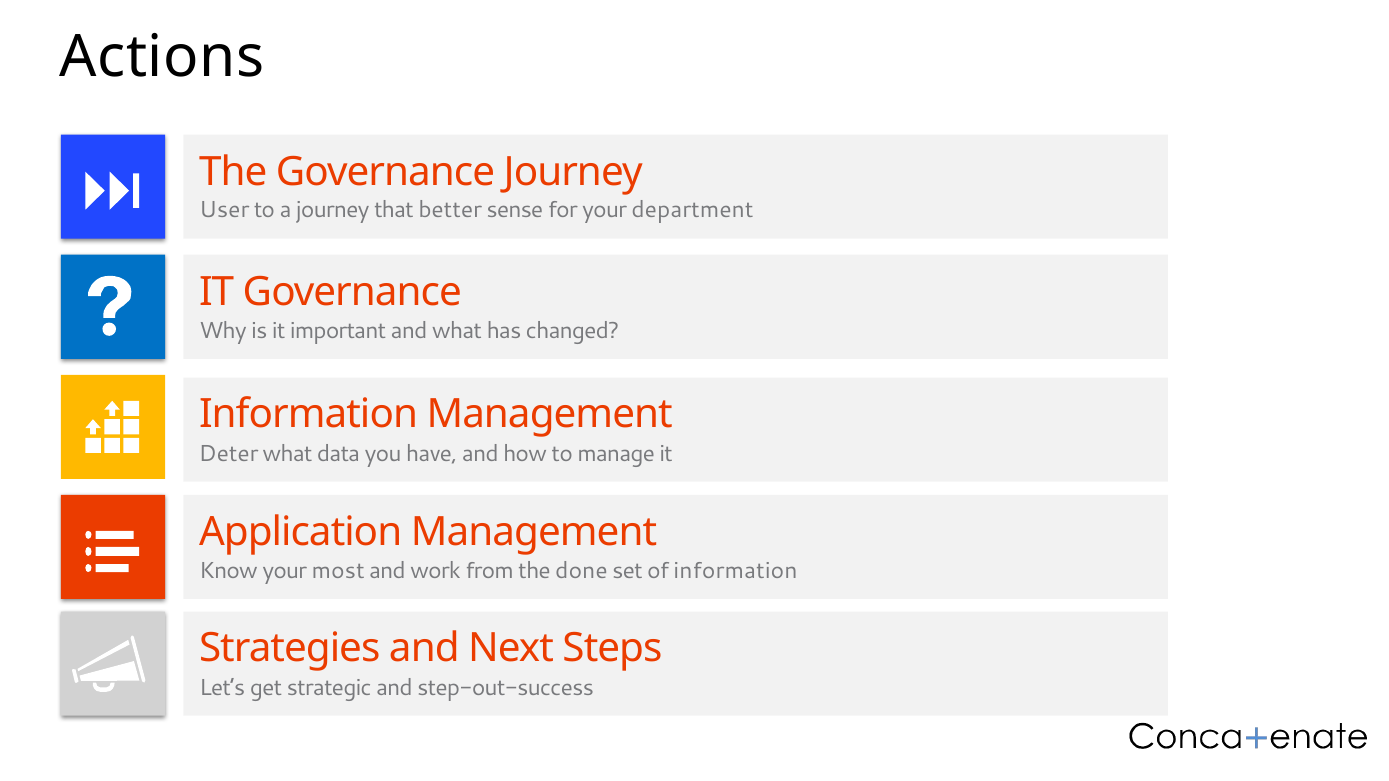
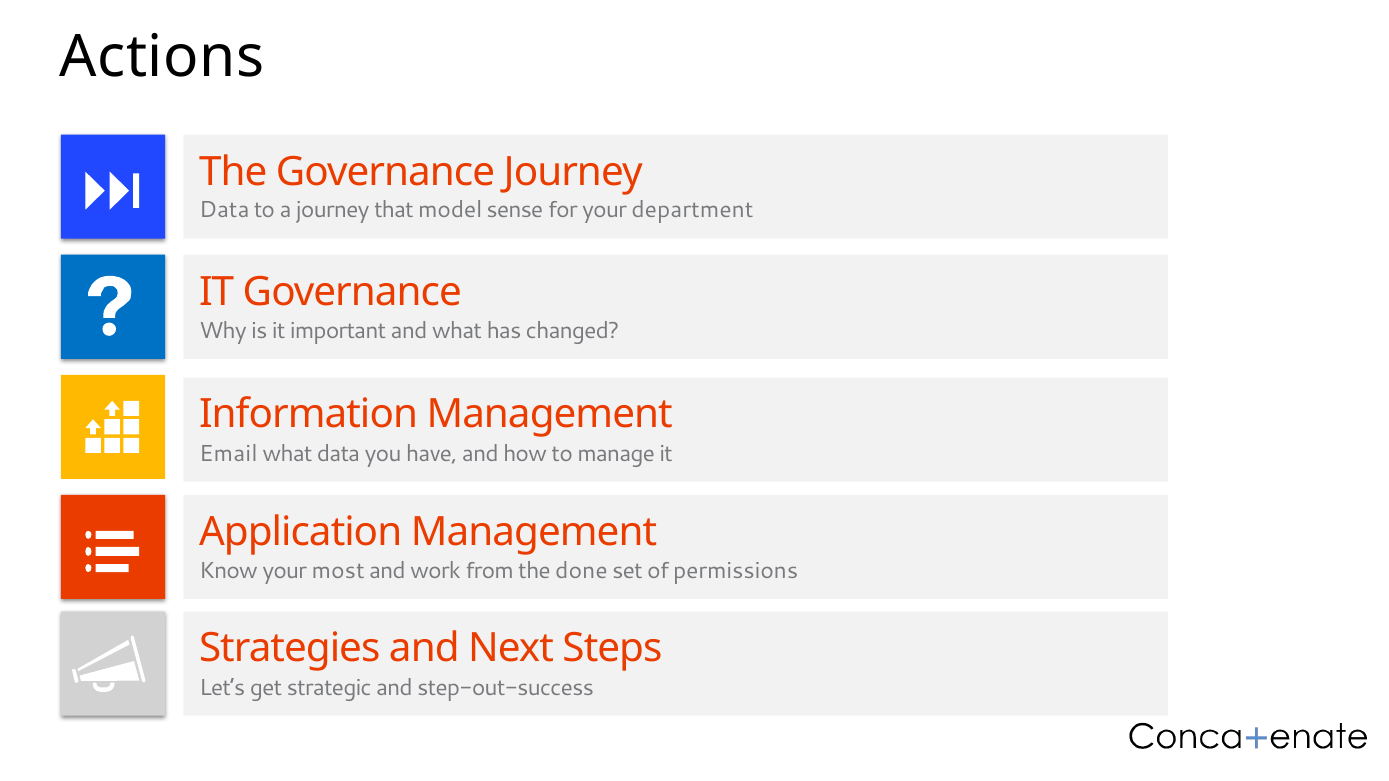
User at (224, 210): User -> Data
better: better -> model
Deter: Deter -> Email
of information: information -> permissions
